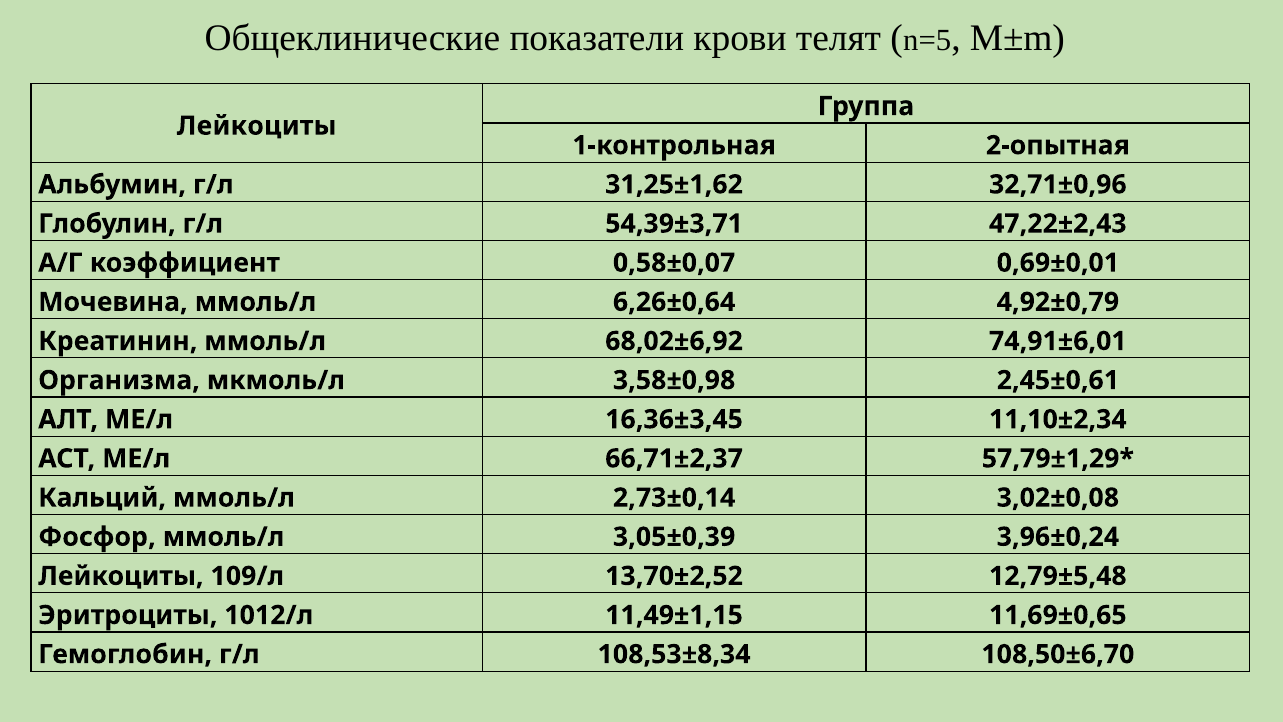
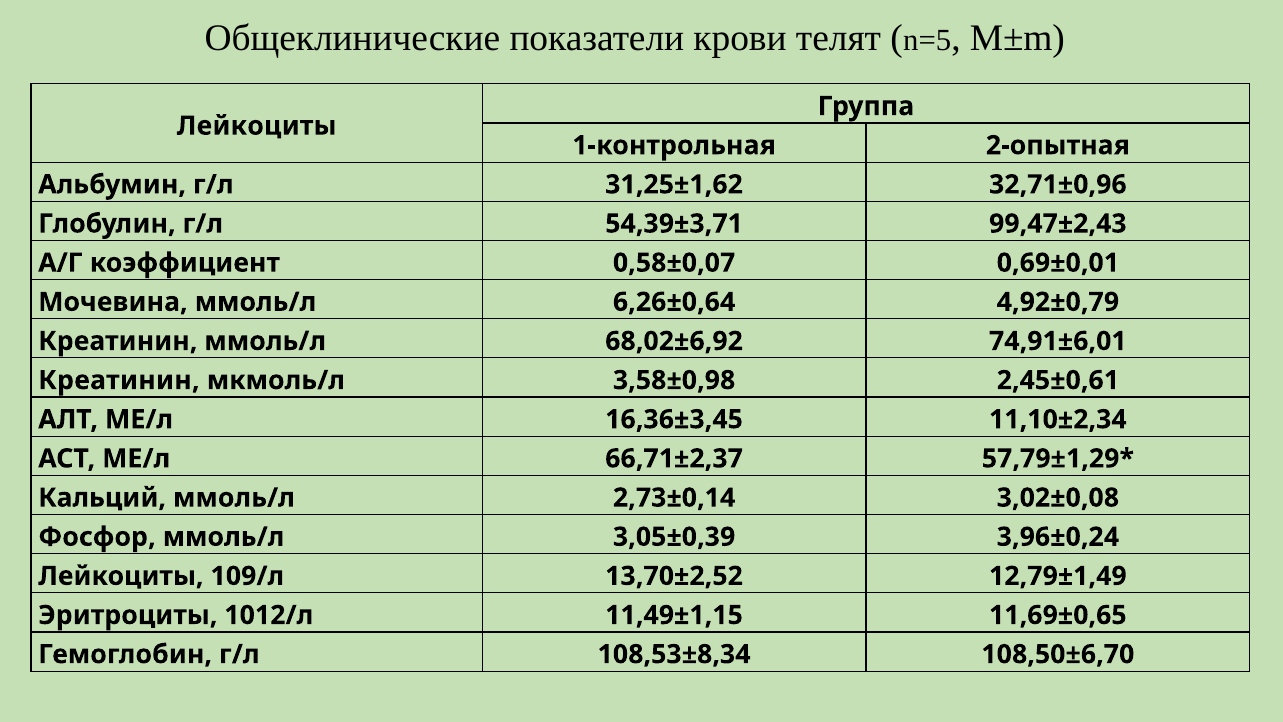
47,22±2,43: 47,22±2,43 -> 99,47±2,43
Организма at (119, 380): Организма -> Креатинин
12,79±5,48: 12,79±5,48 -> 12,79±1,49
